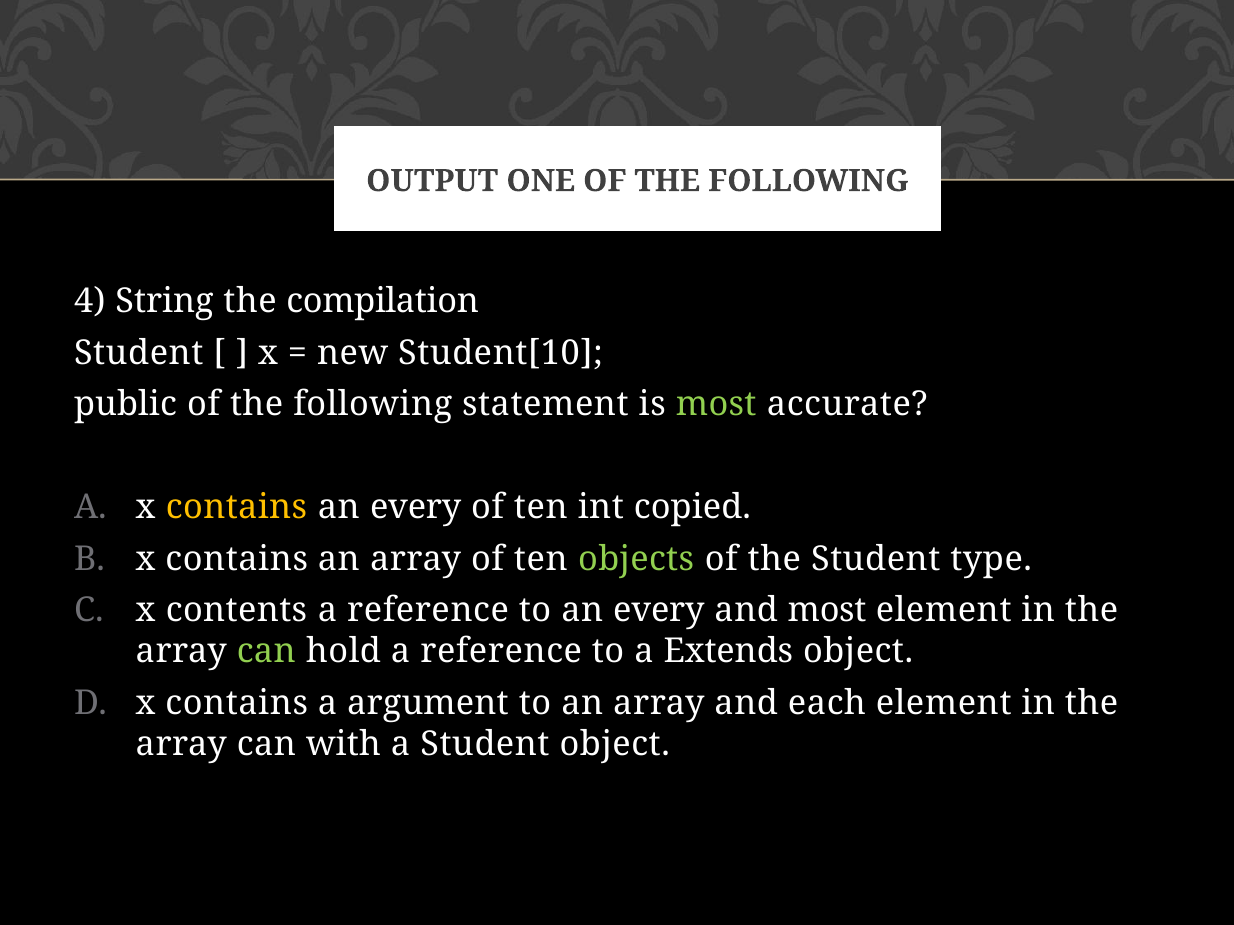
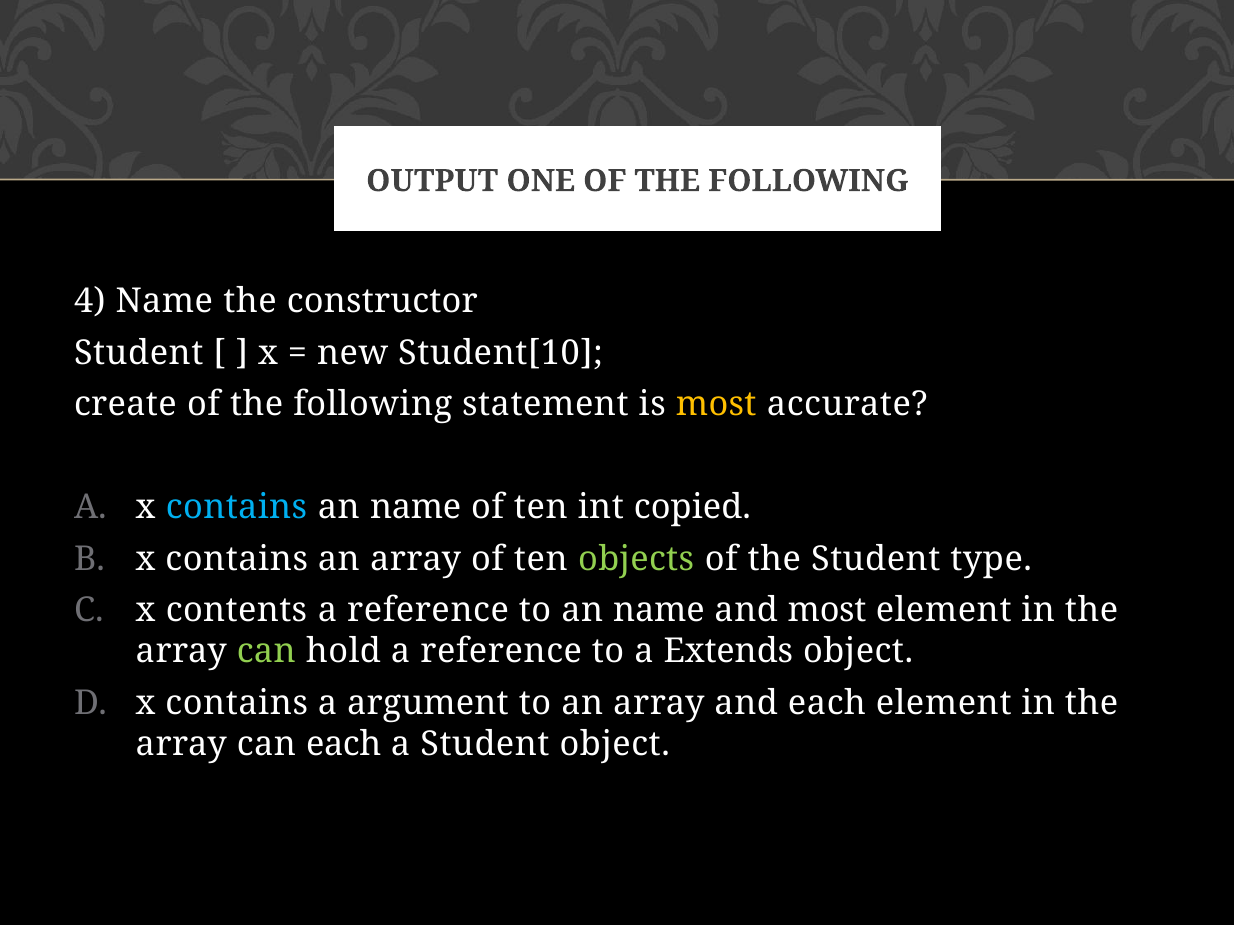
4 String: String -> Name
compilation: compilation -> constructor
public: public -> create
most at (716, 405) colour: light green -> yellow
contains at (237, 508) colour: yellow -> light blue
every at (416, 508): every -> name
to an every: every -> name
can with: with -> each
